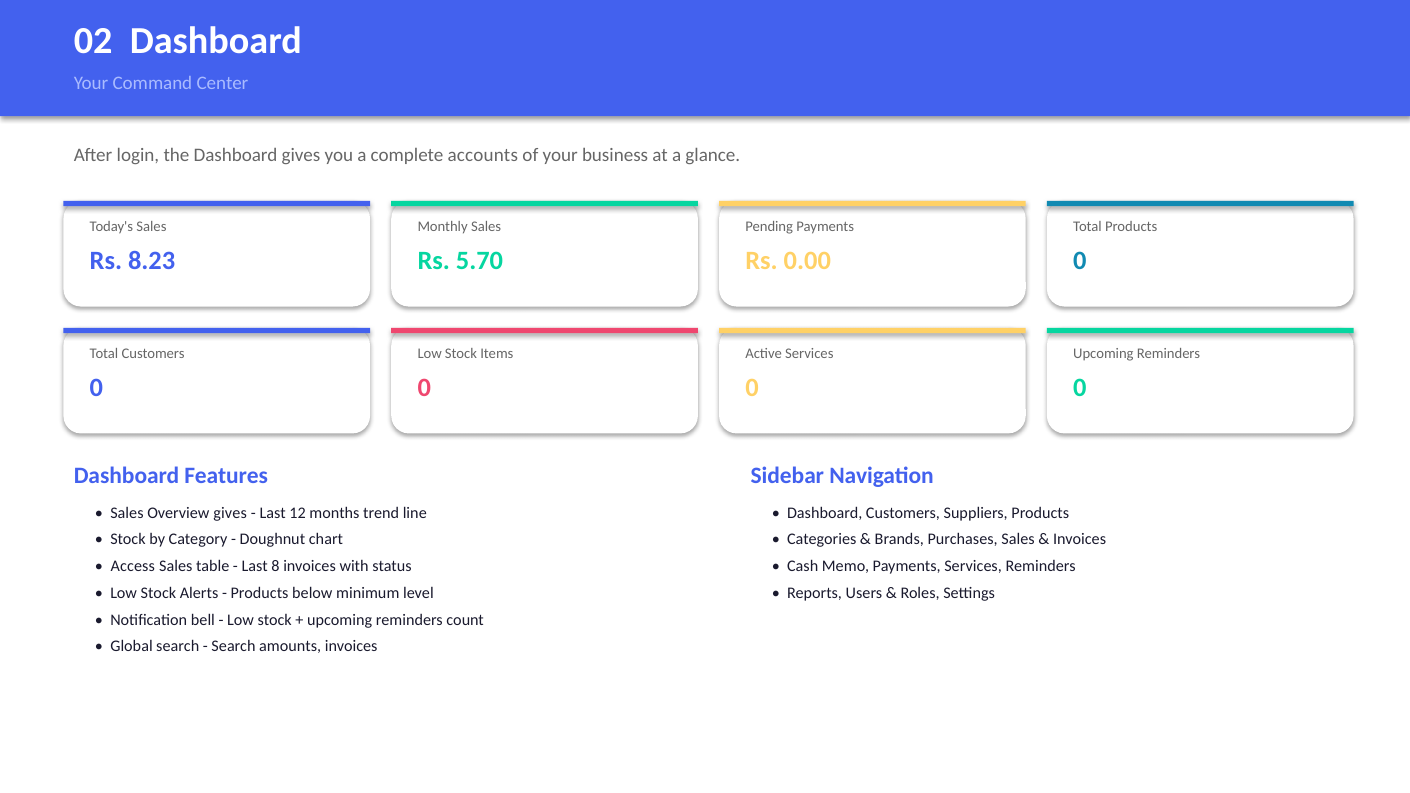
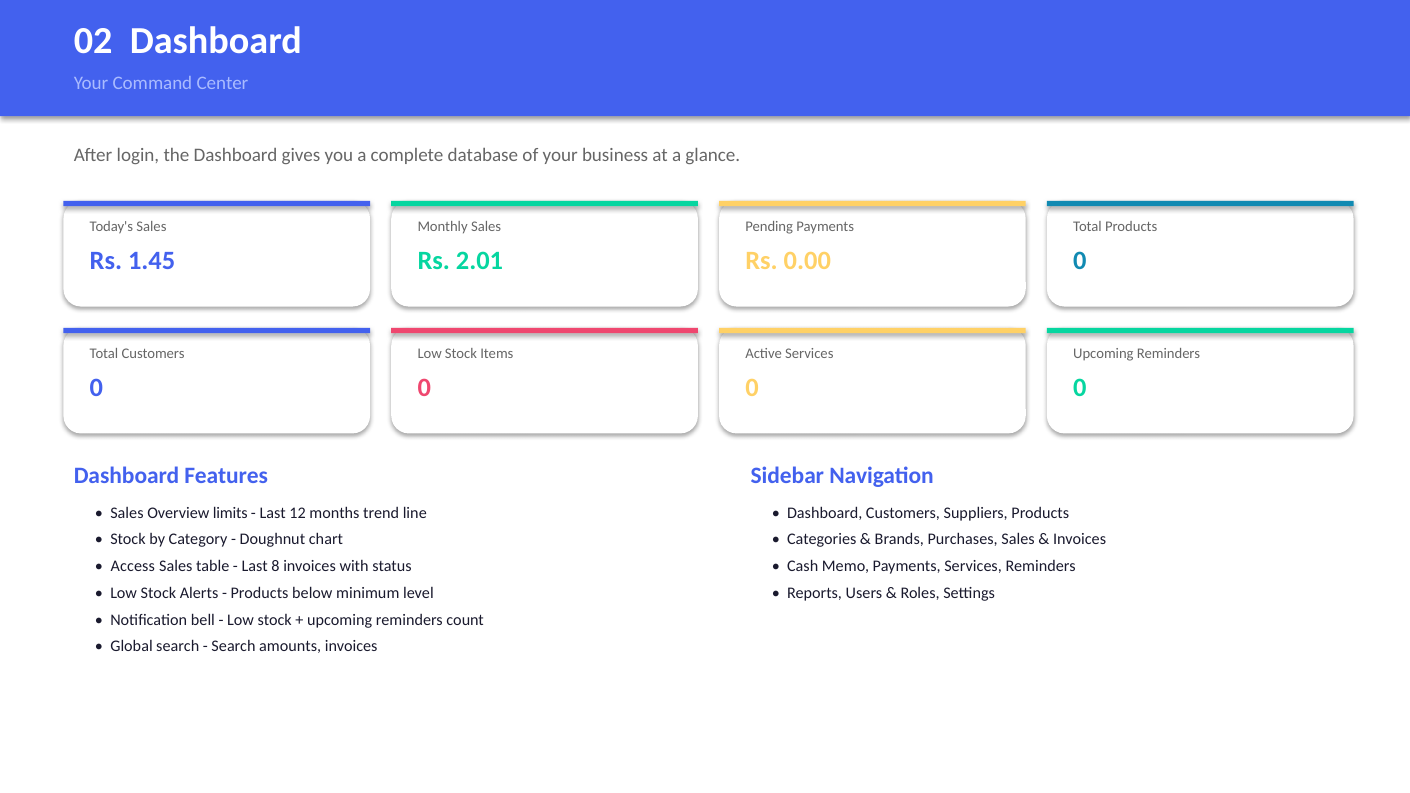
accounts: accounts -> database
8.23: 8.23 -> 1.45
5.70: 5.70 -> 2.01
Overview gives: gives -> limits
